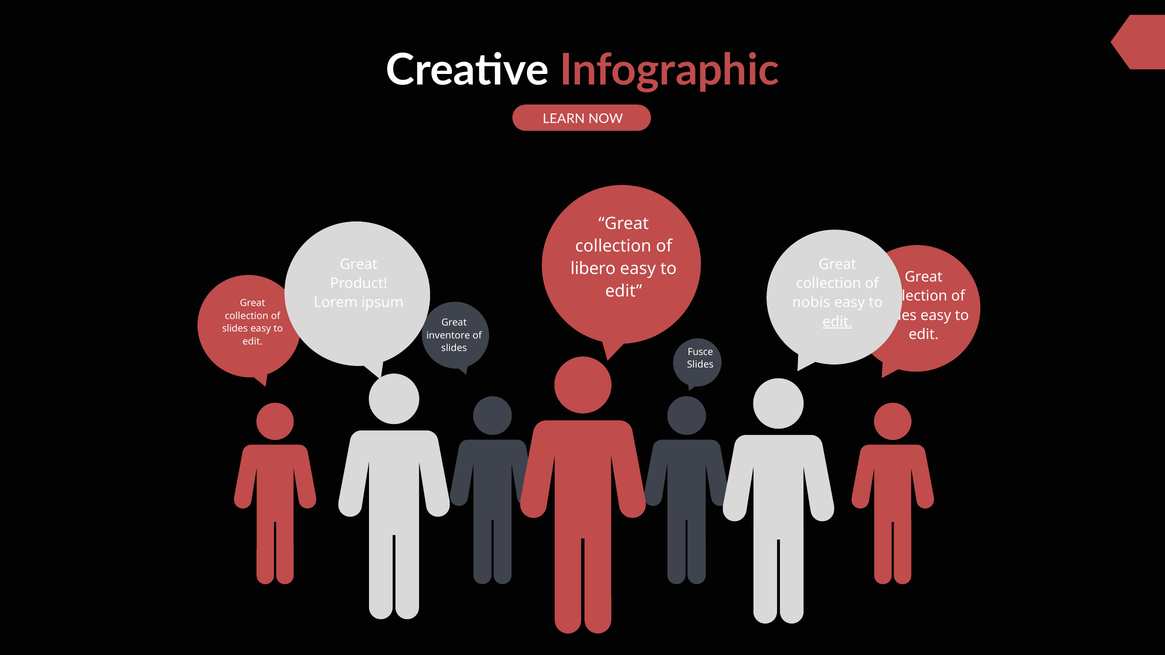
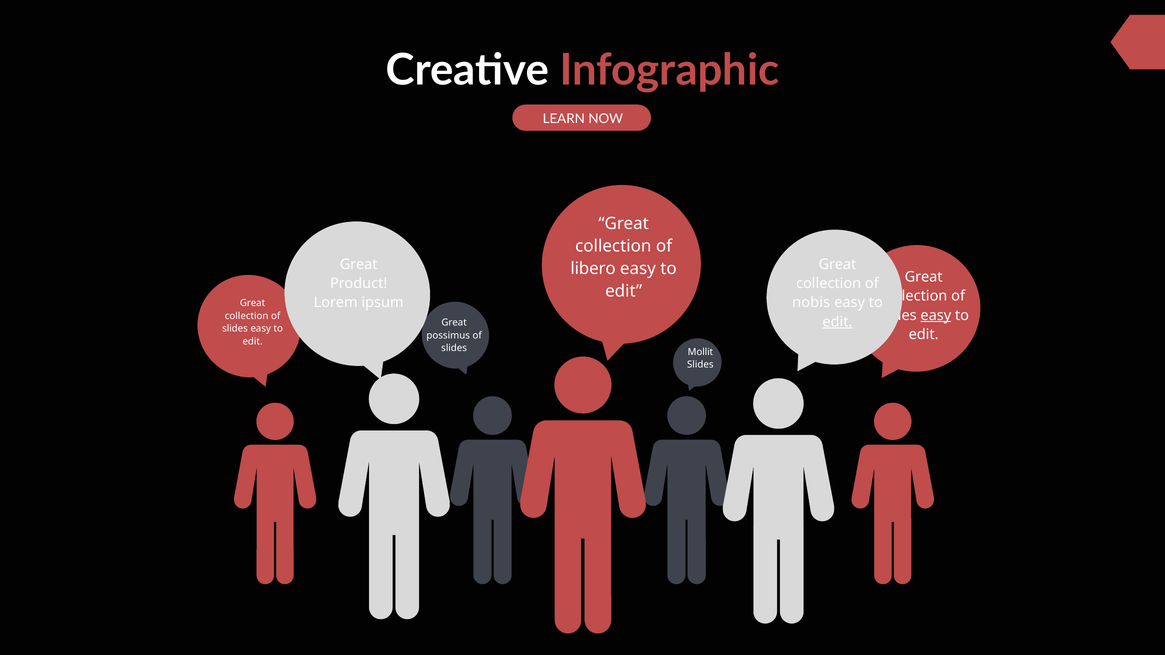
easy at (936, 315) underline: none -> present
inventore: inventore -> possimus
Fusce: Fusce -> Mollit
